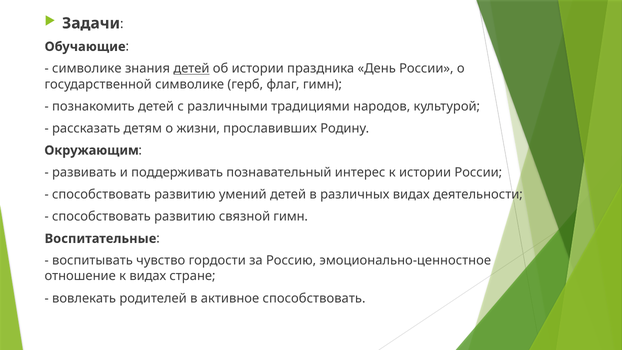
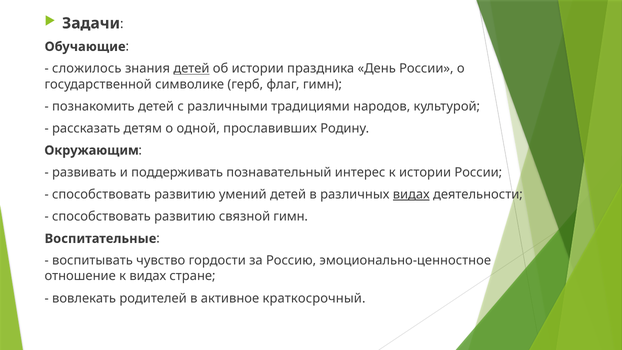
символике at (87, 69): символике -> сложилось
жизни: жизни -> одной
видах at (411, 194) underline: none -> present
активное способствовать: способствовать -> краткосрочный
